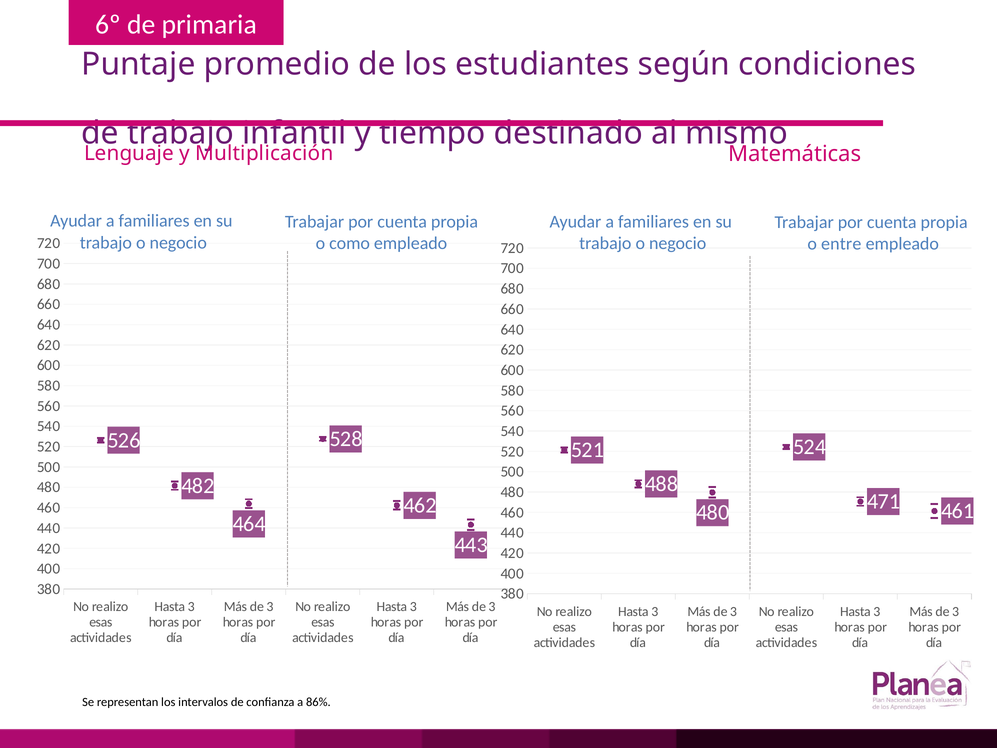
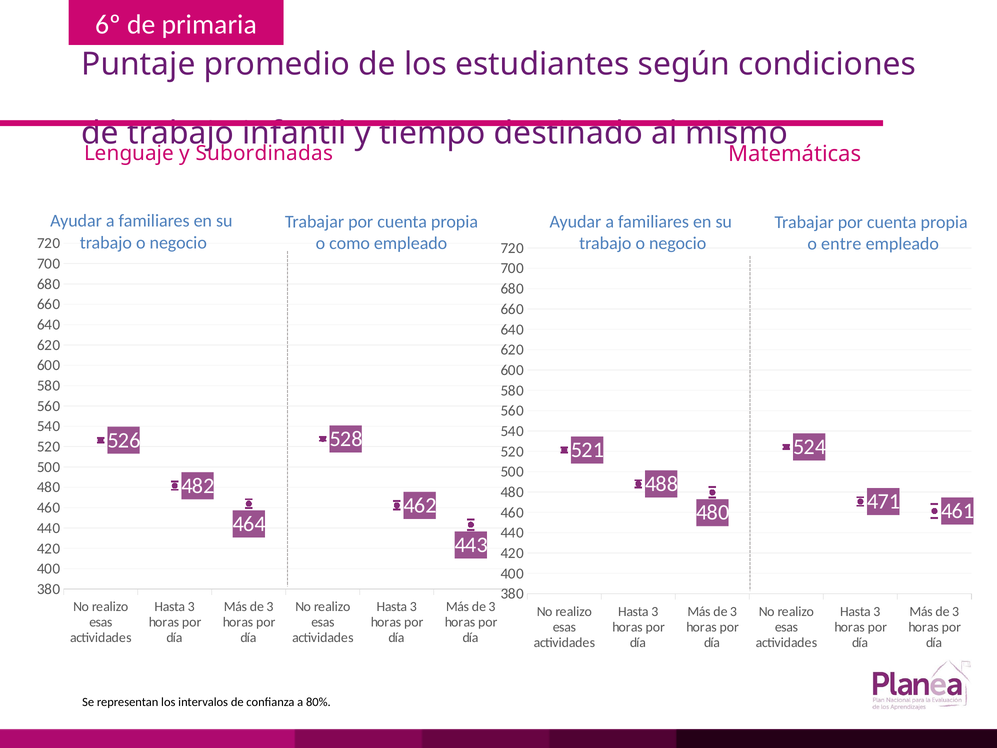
Multiplicación: Multiplicación -> Subordinadas
86%: 86% -> 80%
